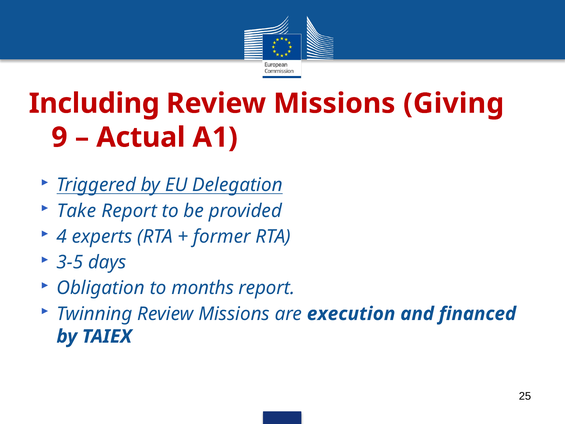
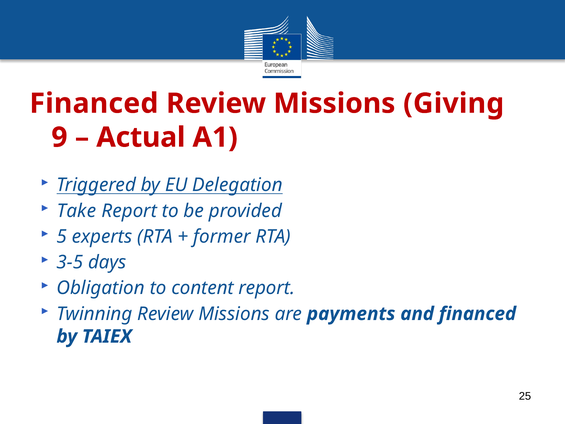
Including at (94, 103): Including -> Financed
4: 4 -> 5
months: months -> content
execution: execution -> payments
